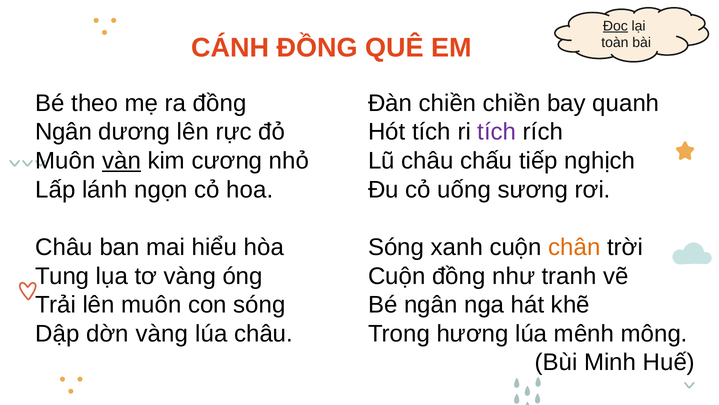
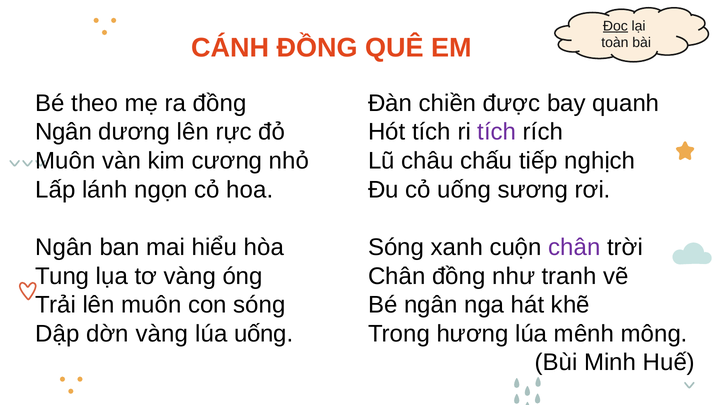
chiền chiền: chiền -> được
vàn underline: present -> none
Châu at (64, 248): Châu -> Ngân
chân at (574, 248) colour: orange -> purple
Cuộn at (397, 276): Cuộn -> Chân
lúa châu: châu -> uống
